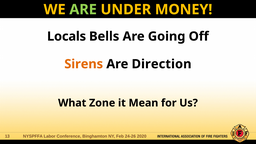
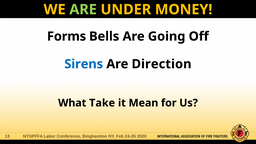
Locals: Locals -> Forms
Sirens colour: orange -> blue
Zone: Zone -> Take
